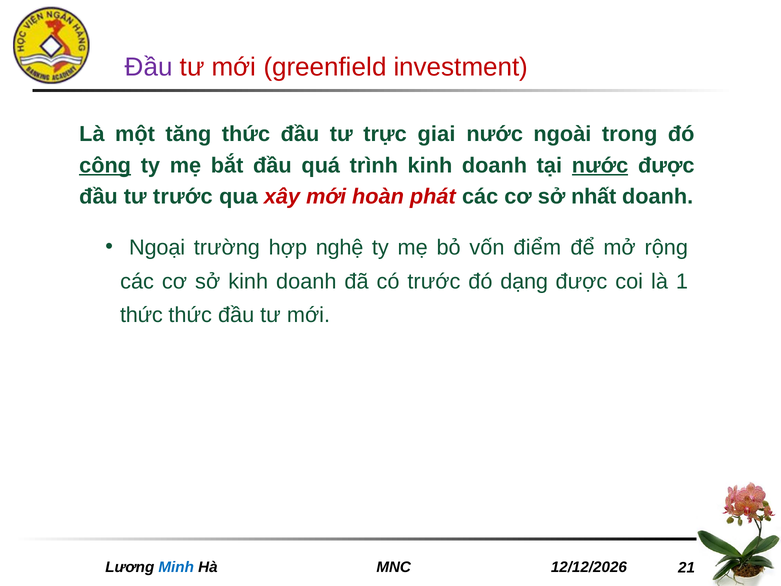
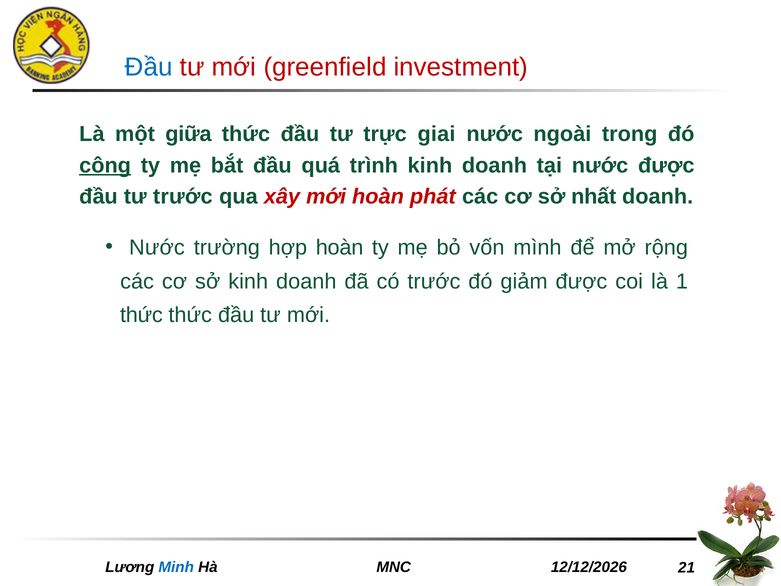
Đầu at (149, 67) colour: purple -> blue
tăng: tăng -> giữa
nước at (600, 165) underline: present -> none
Ngoại at (157, 247): Ngoại -> Nước
hợp nghệ: nghệ -> hoàn
điểm: điểm -> mình
dạng: dạng -> giảm
